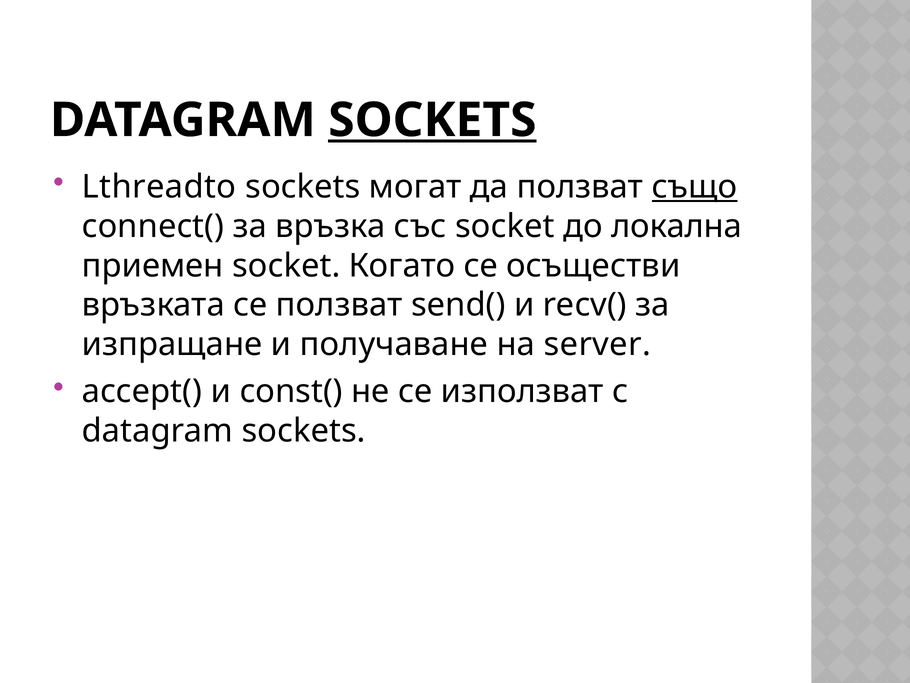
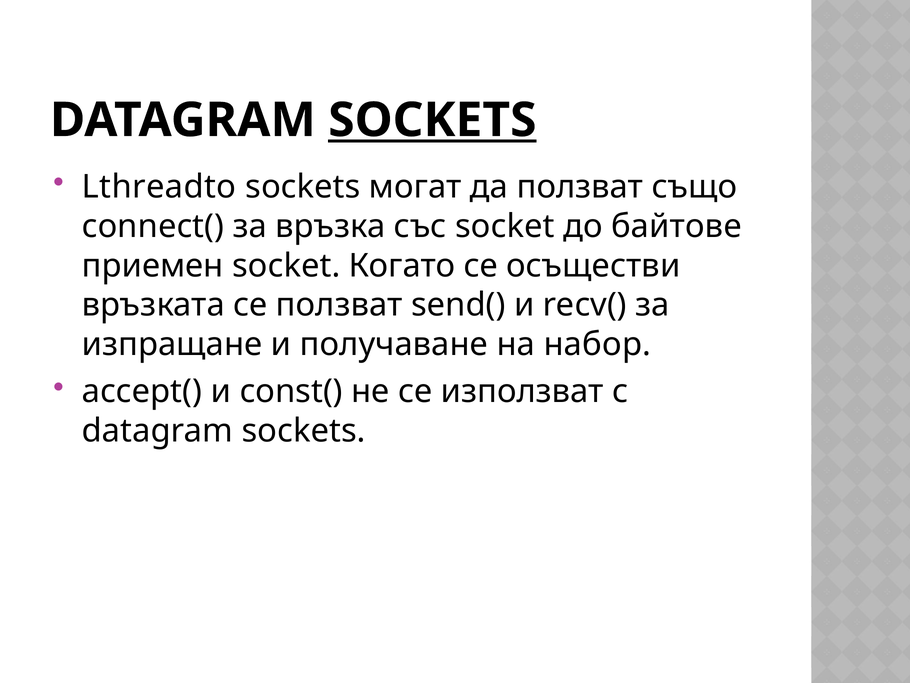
също underline: present -> none
локална: локална -> байтове
server: server -> набор
